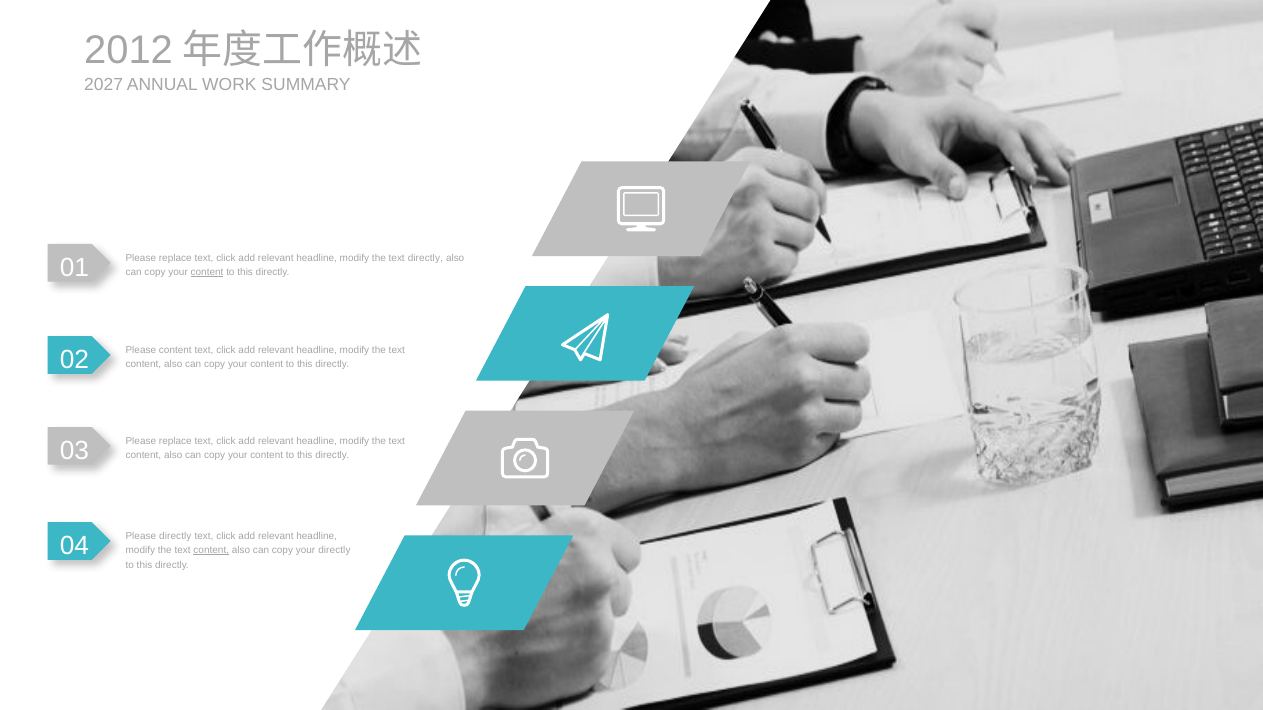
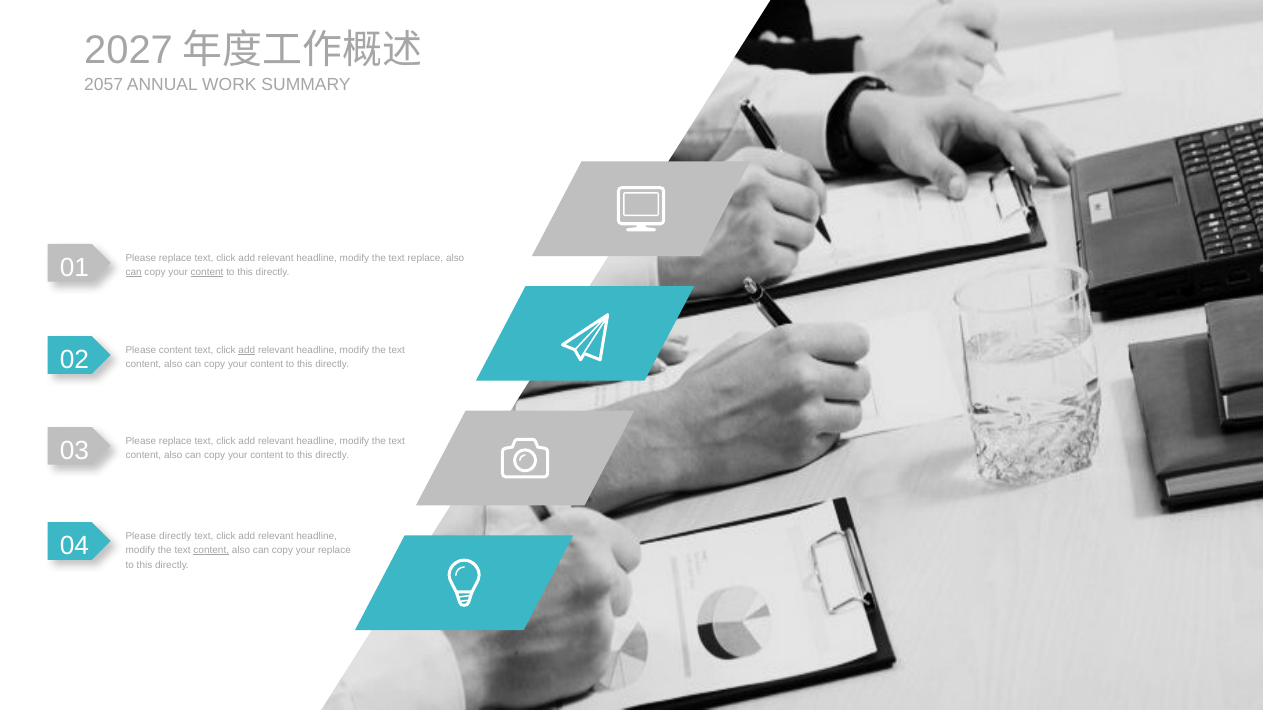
2012: 2012 -> 2027
2027: 2027 -> 2057
text directly: directly -> replace
can at (134, 272) underline: none -> present
add at (247, 350) underline: none -> present
your directly: directly -> replace
